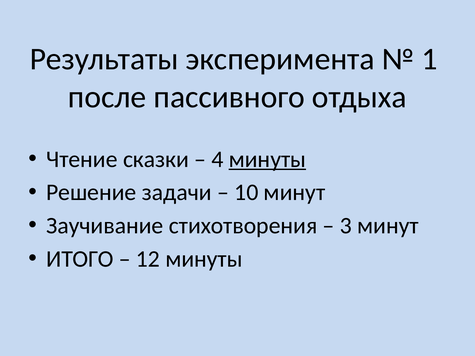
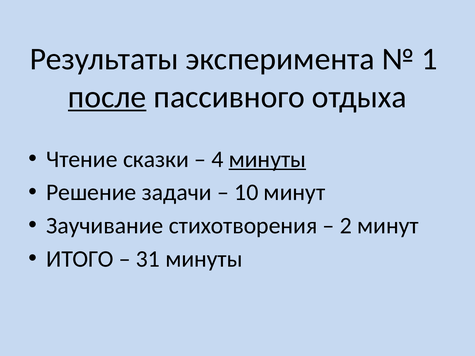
после underline: none -> present
3: 3 -> 2
12: 12 -> 31
